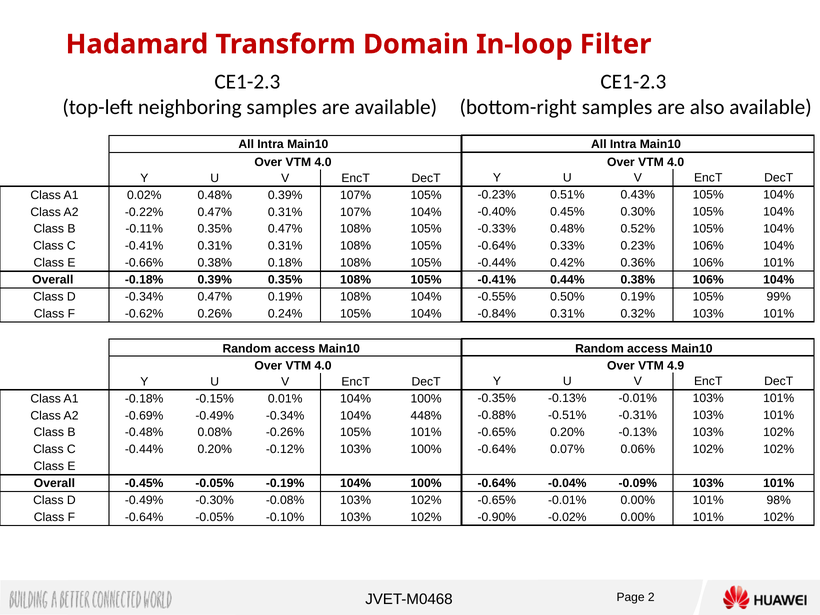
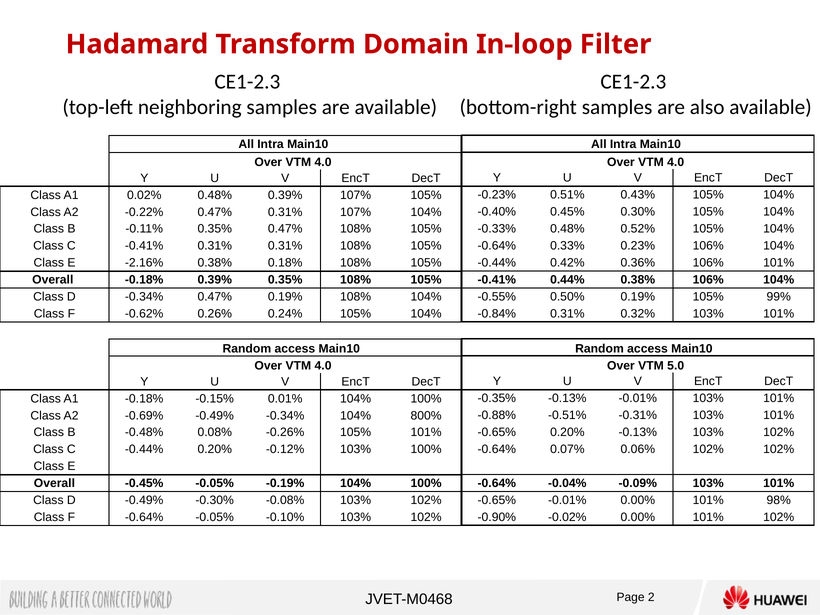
-0.66%: -0.66% -> -2.16%
4.9: 4.9 -> 5.0
448%: 448% -> 800%
